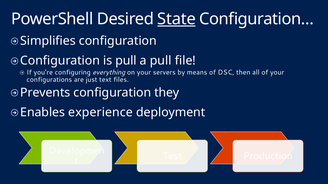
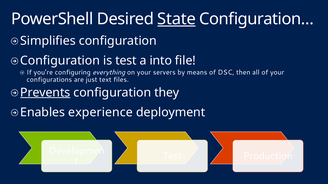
is pull: pull -> test
a pull: pull -> into
Prevents underline: none -> present
